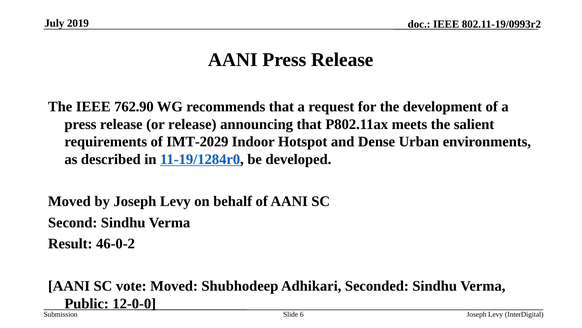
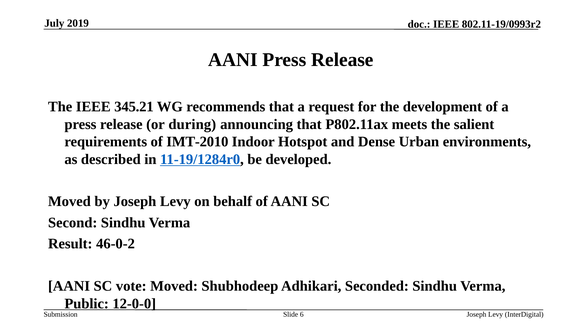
762.90: 762.90 -> 345.21
or release: release -> during
IMT-2029: IMT-2029 -> IMT-2010
